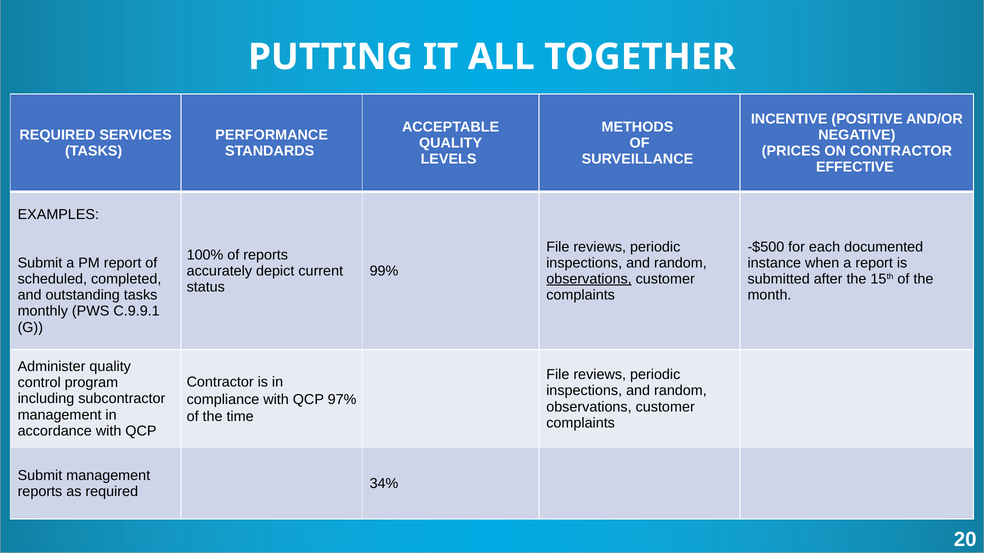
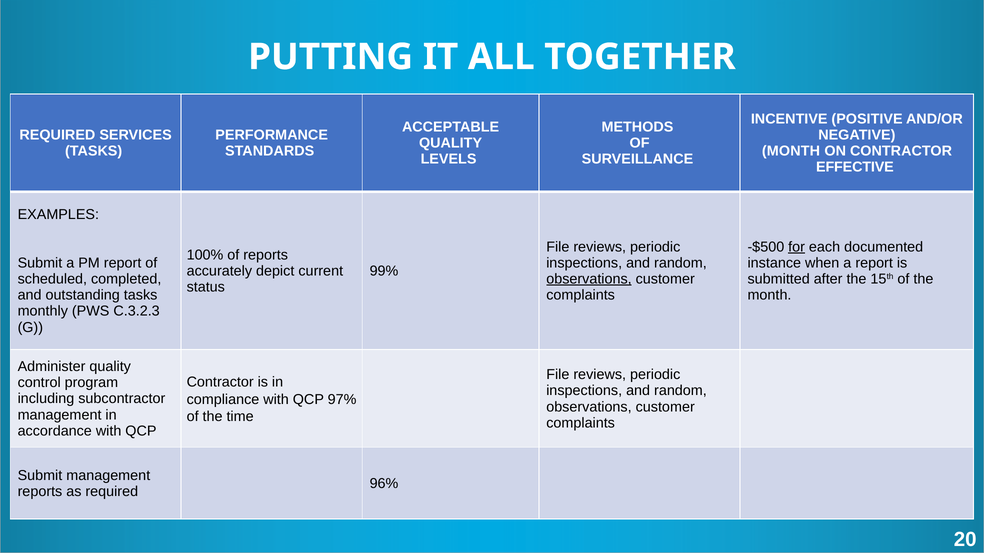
PRICES at (791, 151): PRICES -> MONTH
for underline: none -> present
C.9.9.1: C.9.9.1 -> C.3.2.3
34%: 34% -> 96%
